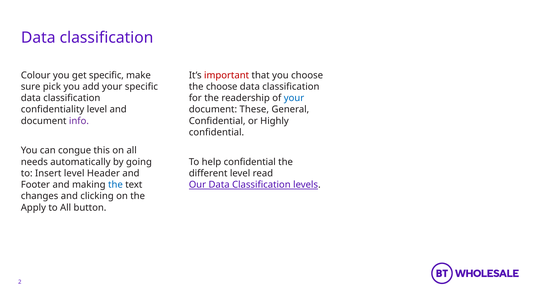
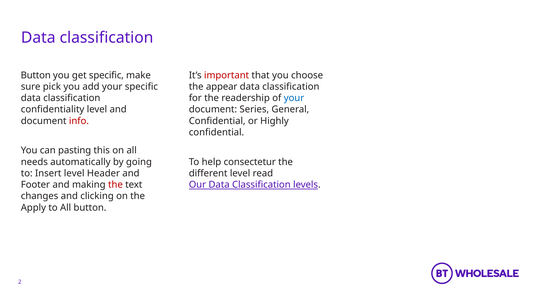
Colour at (36, 75): Colour -> Button
the choose: choose -> appear
These: These -> Series
info colour: purple -> red
congue: congue -> pasting
help confidential: confidential -> consectetur
the at (115, 185) colour: blue -> red
